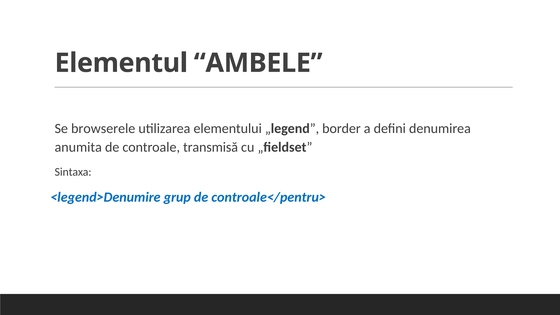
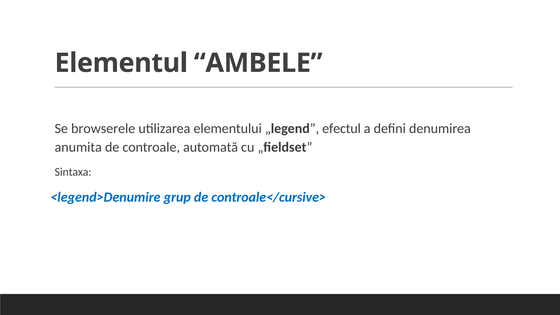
border: border -> efectul
transmisă: transmisă -> automată
controale</pentru>: controale</pentru> -> controale</cursive>
